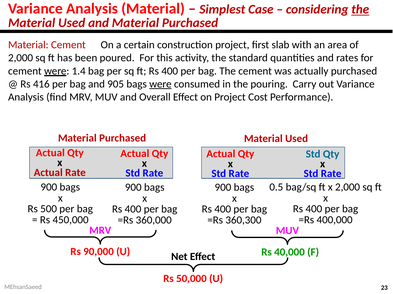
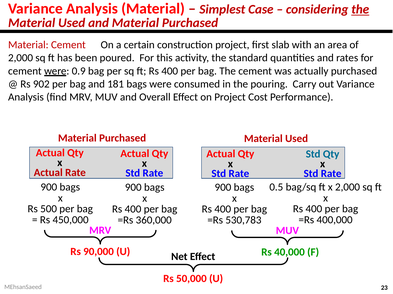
1.4: 1.4 -> 0.9
416: 416 -> 902
905: 905 -> 181
were at (160, 84) underline: present -> none
360,300: 360,300 -> 530,783
